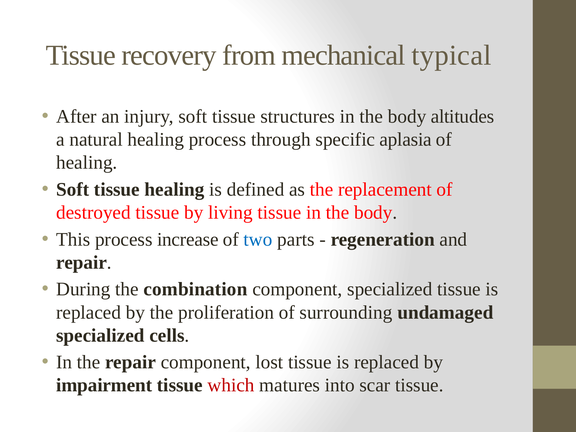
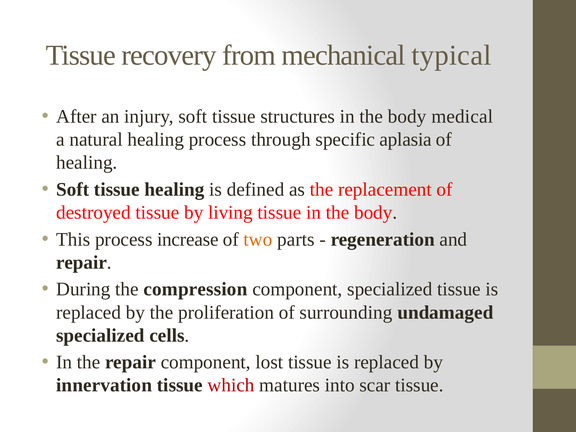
altitudes: altitudes -> medical
two colour: blue -> orange
combination: combination -> compression
impairment: impairment -> innervation
